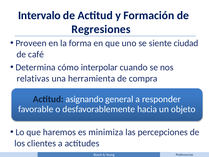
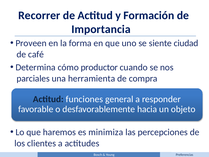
Intervalo: Intervalo -> Recorrer
Regresiones: Regresiones -> Importancia
interpolar: interpolar -> productor
relativas: relativas -> parciales
asignando: asignando -> funciones
